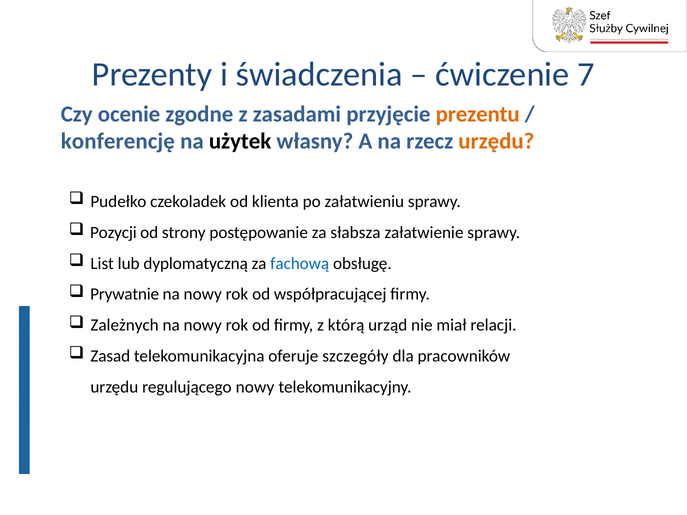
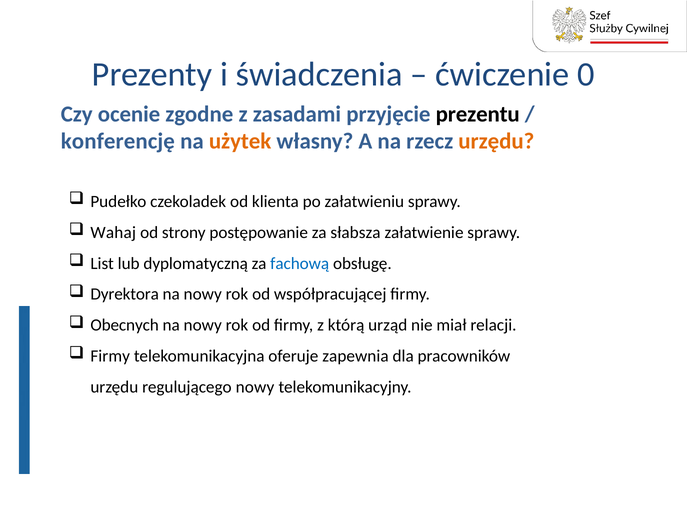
7: 7 -> 0
prezentu colour: orange -> black
użytek colour: black -> orange
Pozycji: Pozycji -> Wahaj
Prywatnie: Prywatnie -> Dyrektora
Zależnych: Zależnych -> Obecnych
Zasad at (110, 356): Zasad -> Firmy
szczegóły: szczegóły -> zapewnia
